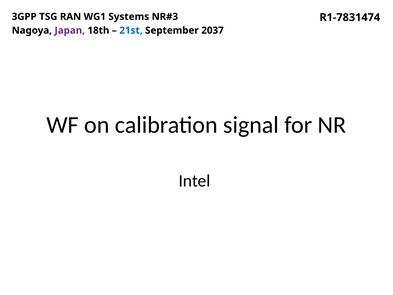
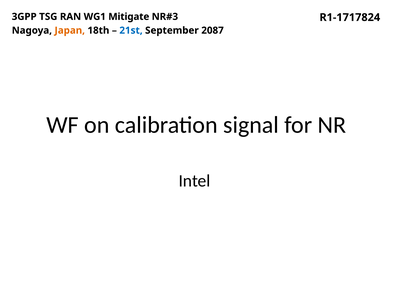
Systems: Systems -> Mitigate
R1-7831474: R1-7831474 -> R1-1717824
Japan colour: purple -> orange
2037: 2037 -> 2087
